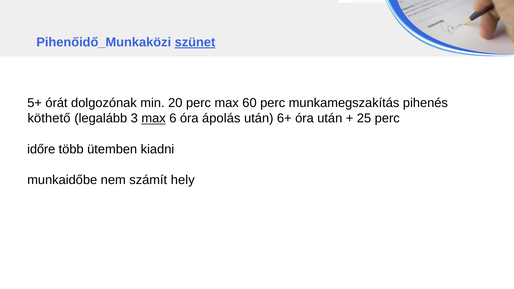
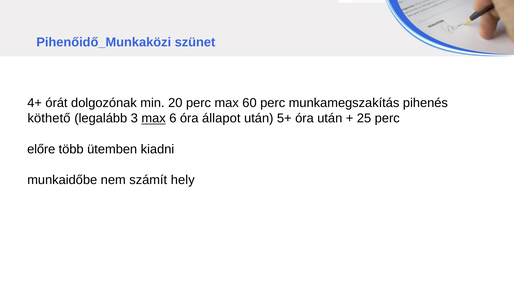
szünet underline: present -> none
5+: 5+ -> 4+
ápolás: ápolás -> állapot
6+: 6+ -> 5+
időre: időre -> előre
